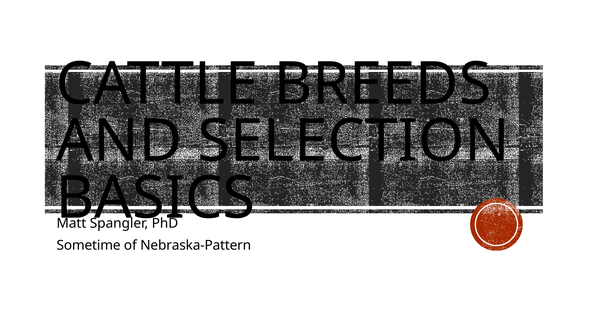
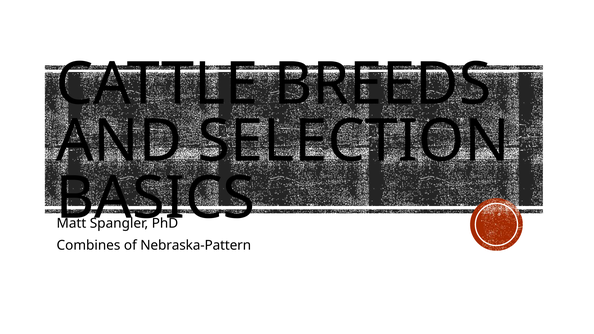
Sometime: Sometime -> Combines
